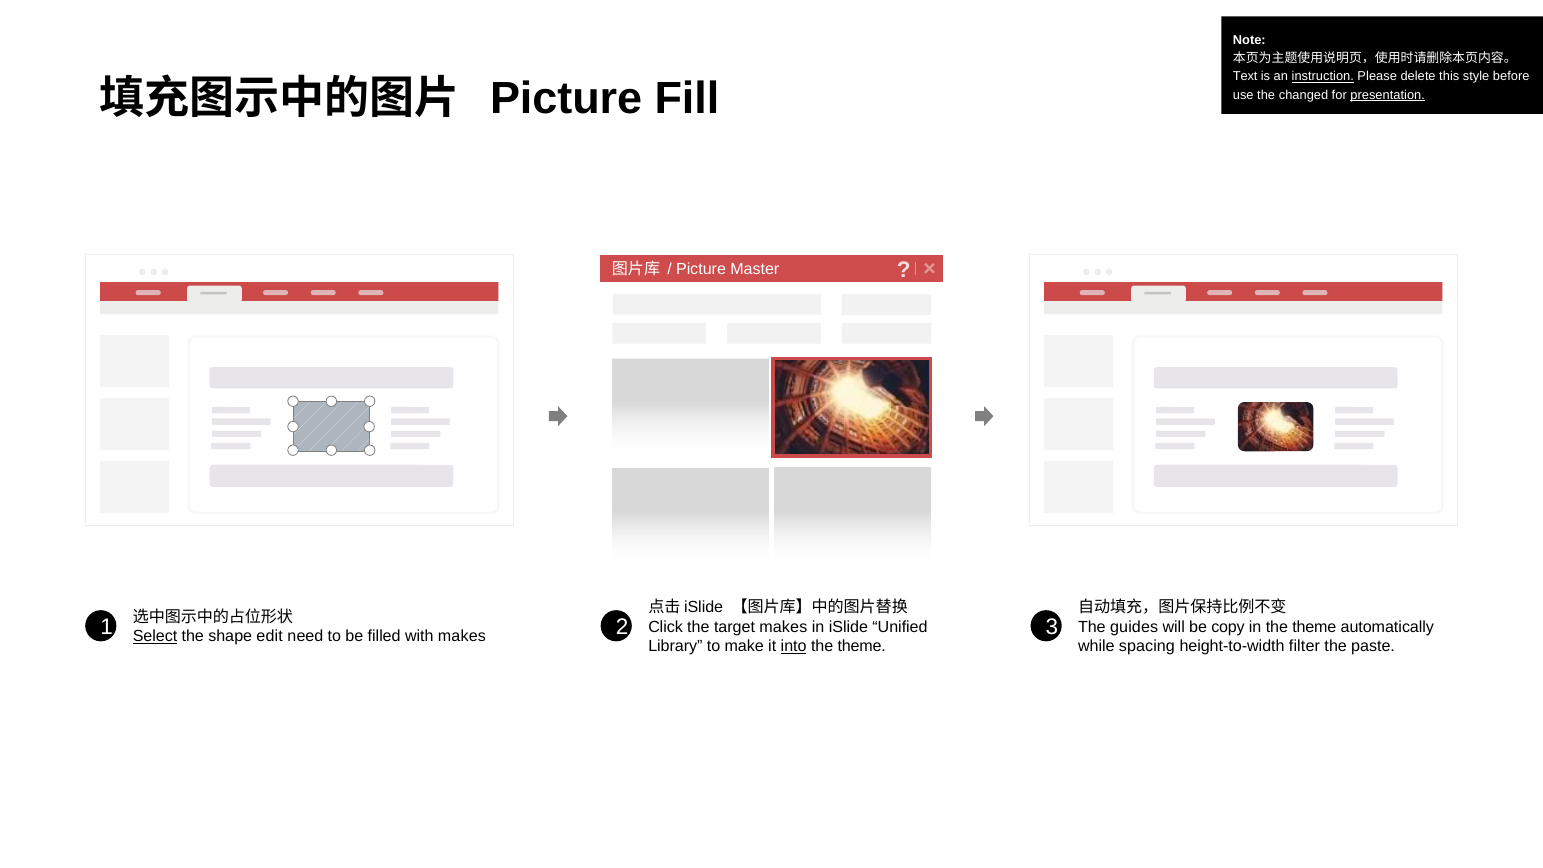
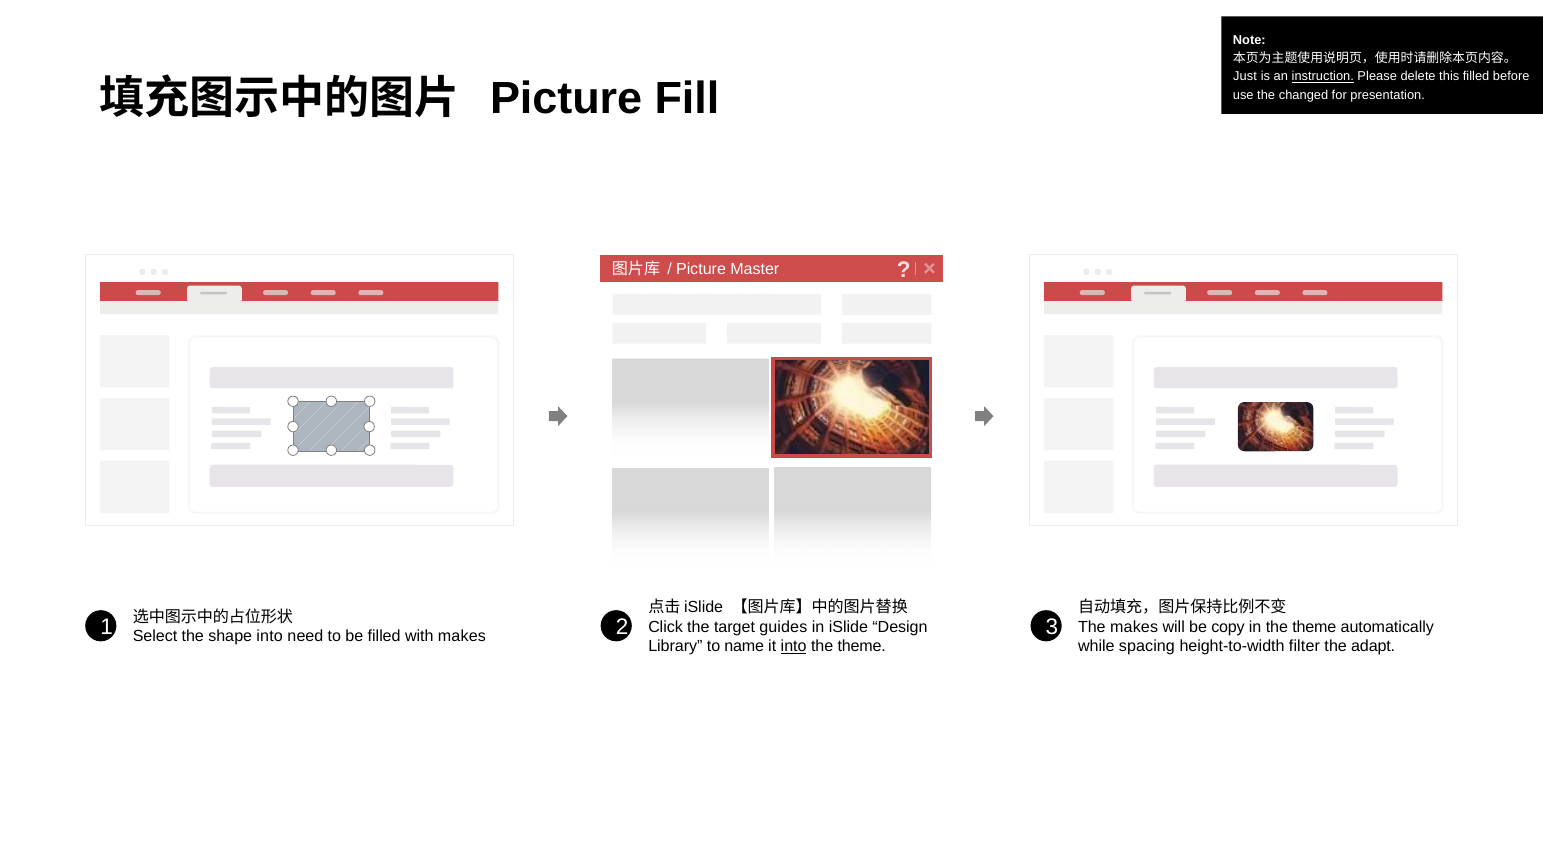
Text: Text -> Just
this style: style -> filled
presentation underline: present -> none
target makes: makes -> guides
Unified: Unified -> Design
The guides: guides -> makes
Select underline: present -> none
shape edit: edit -> into
make: make -> name
paste: paste -> adapt
